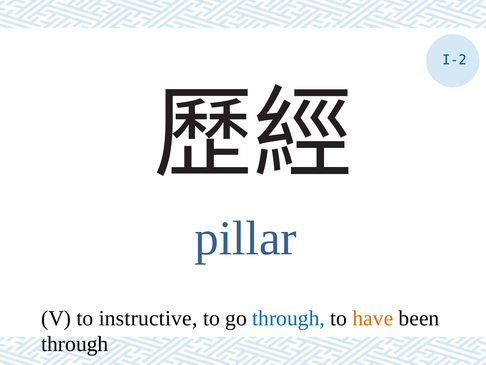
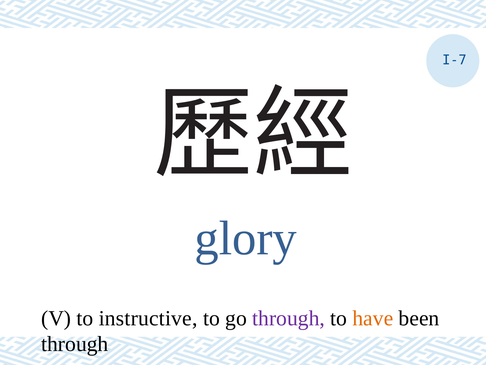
I-2: I-2 -> I-7
pillar: pillar -> glory
through at (289, 318) colour: blue -> purple
